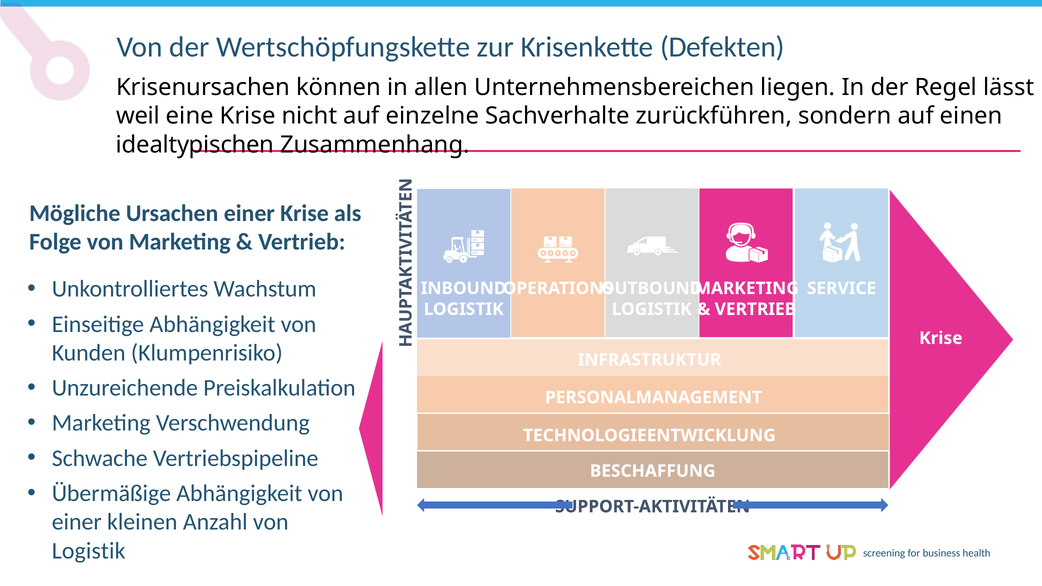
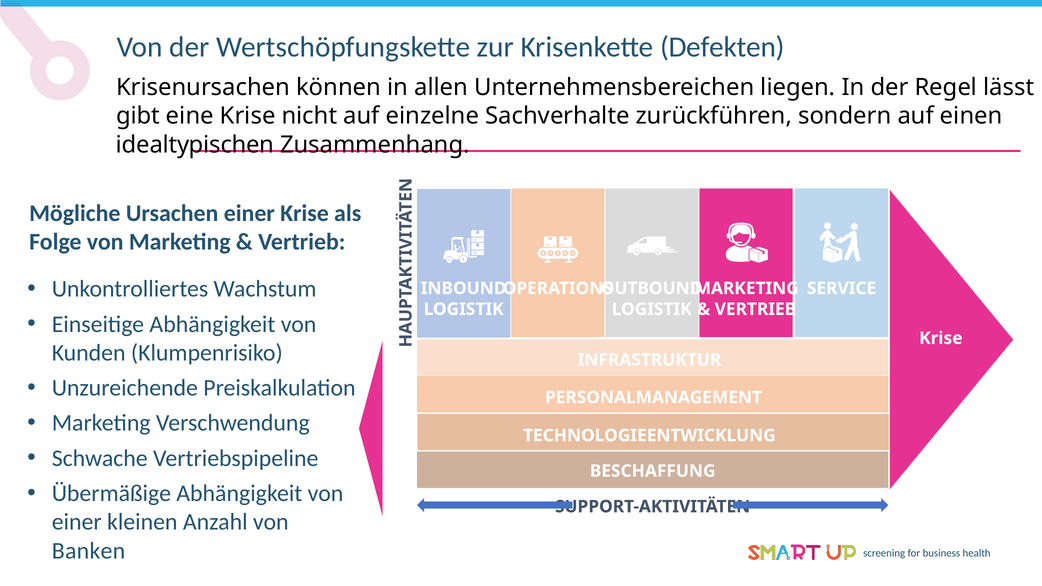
weil: weil -> gibt
Logistik at (89, 551): Logistik -> Banken
